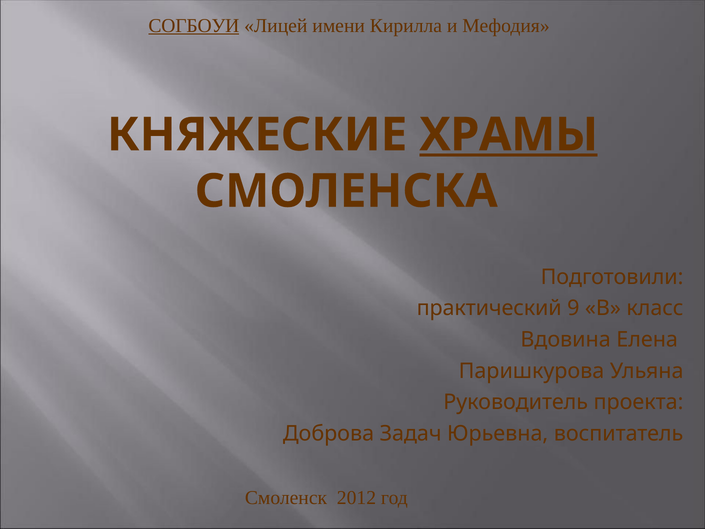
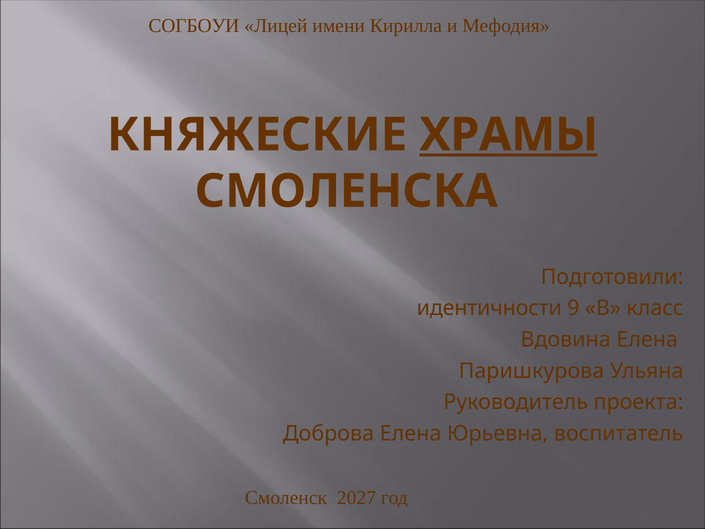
СОГБОУИ underline: present -> none
практический: практический -> идентичности
Доброва Задач: Задач -> Елена
2012: 2012 -> 2027
